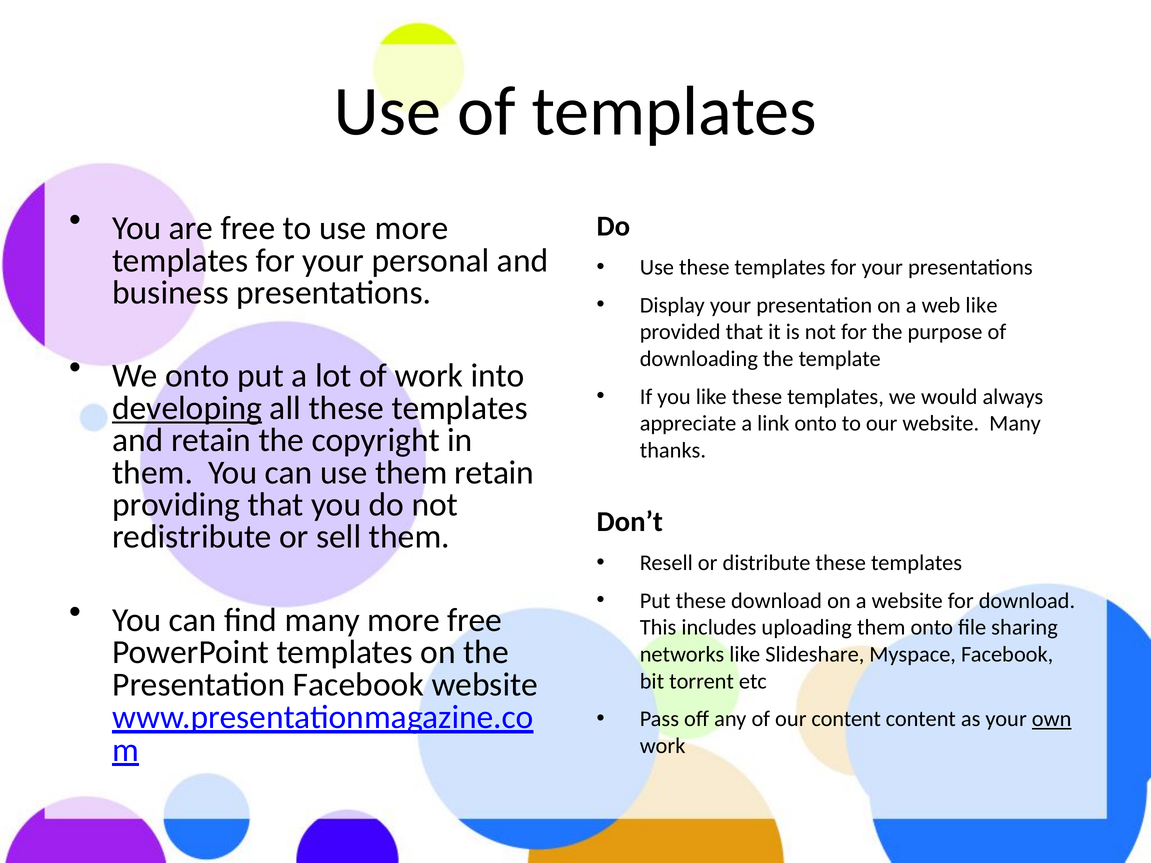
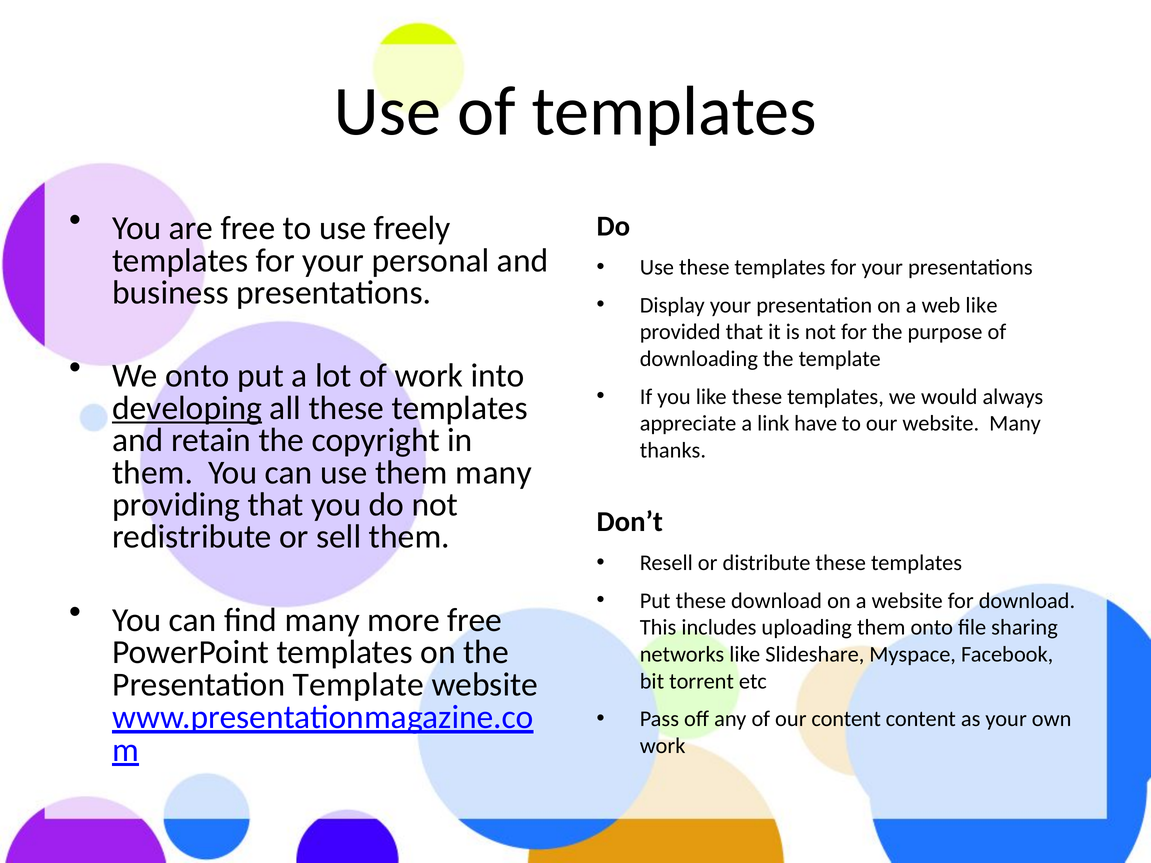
use more: more -> freely
link onto: onto -> have
them retain: retain -> many
Presentation Facebook: Facebook -> Template
own underline: present -> none
